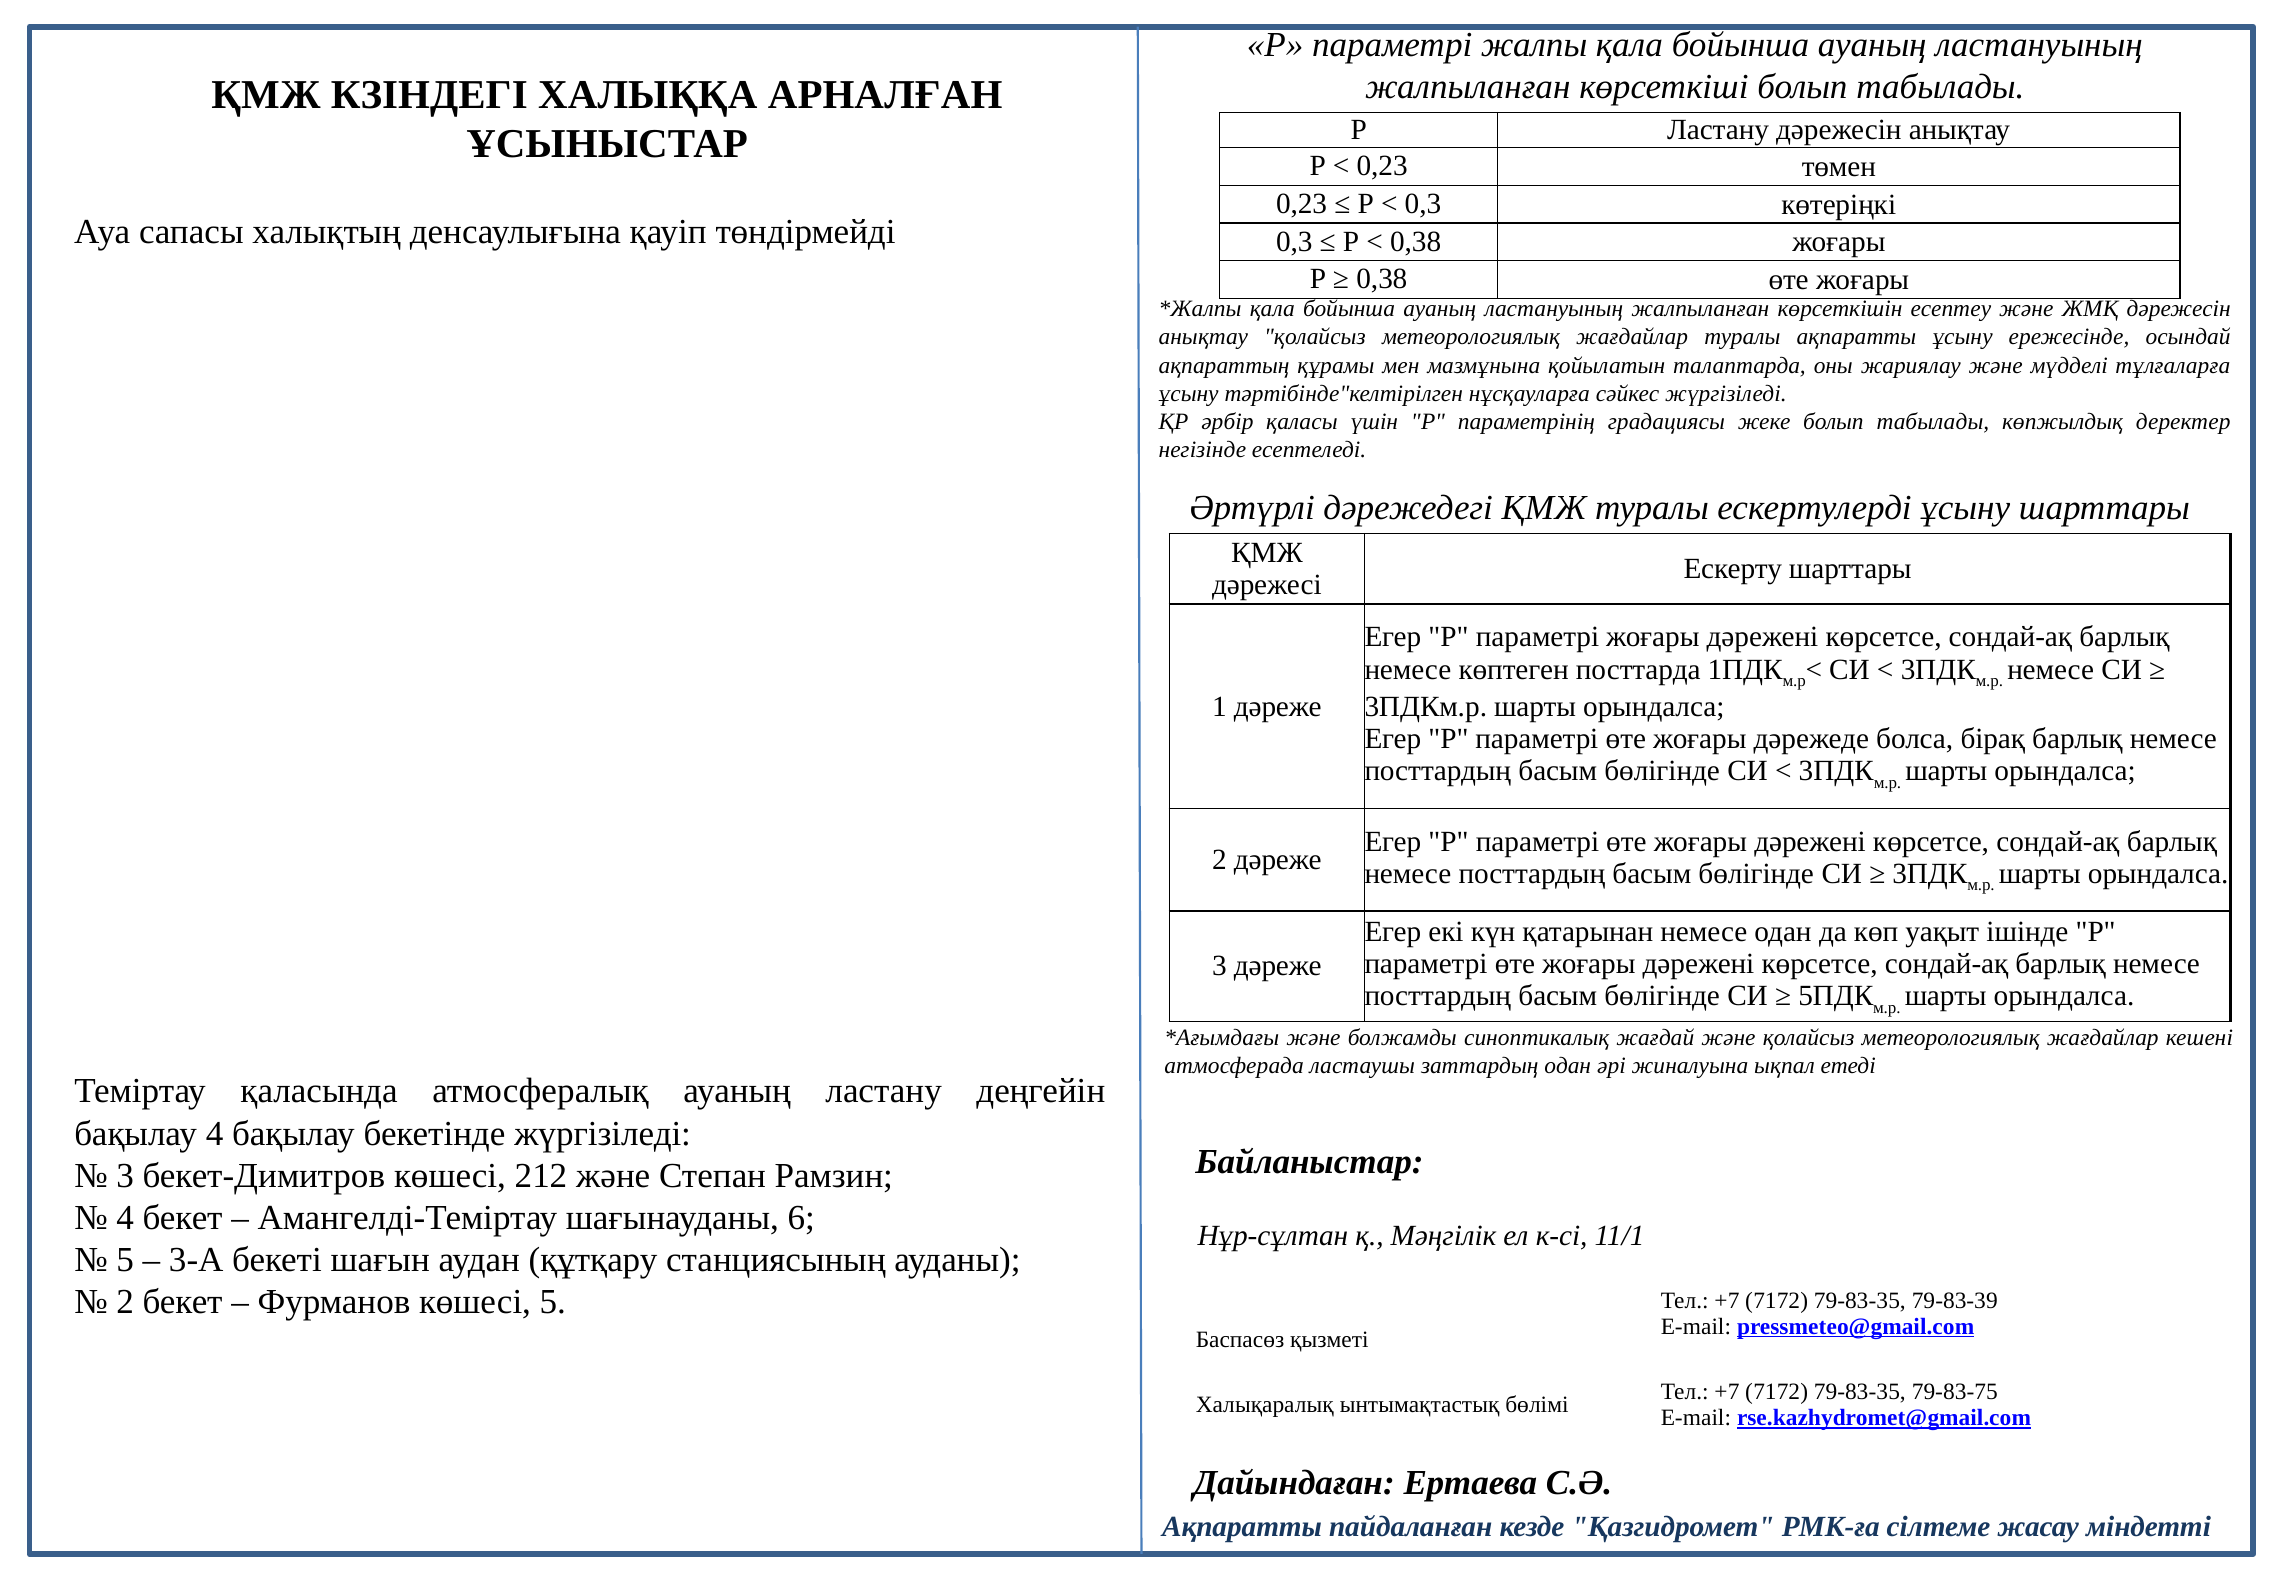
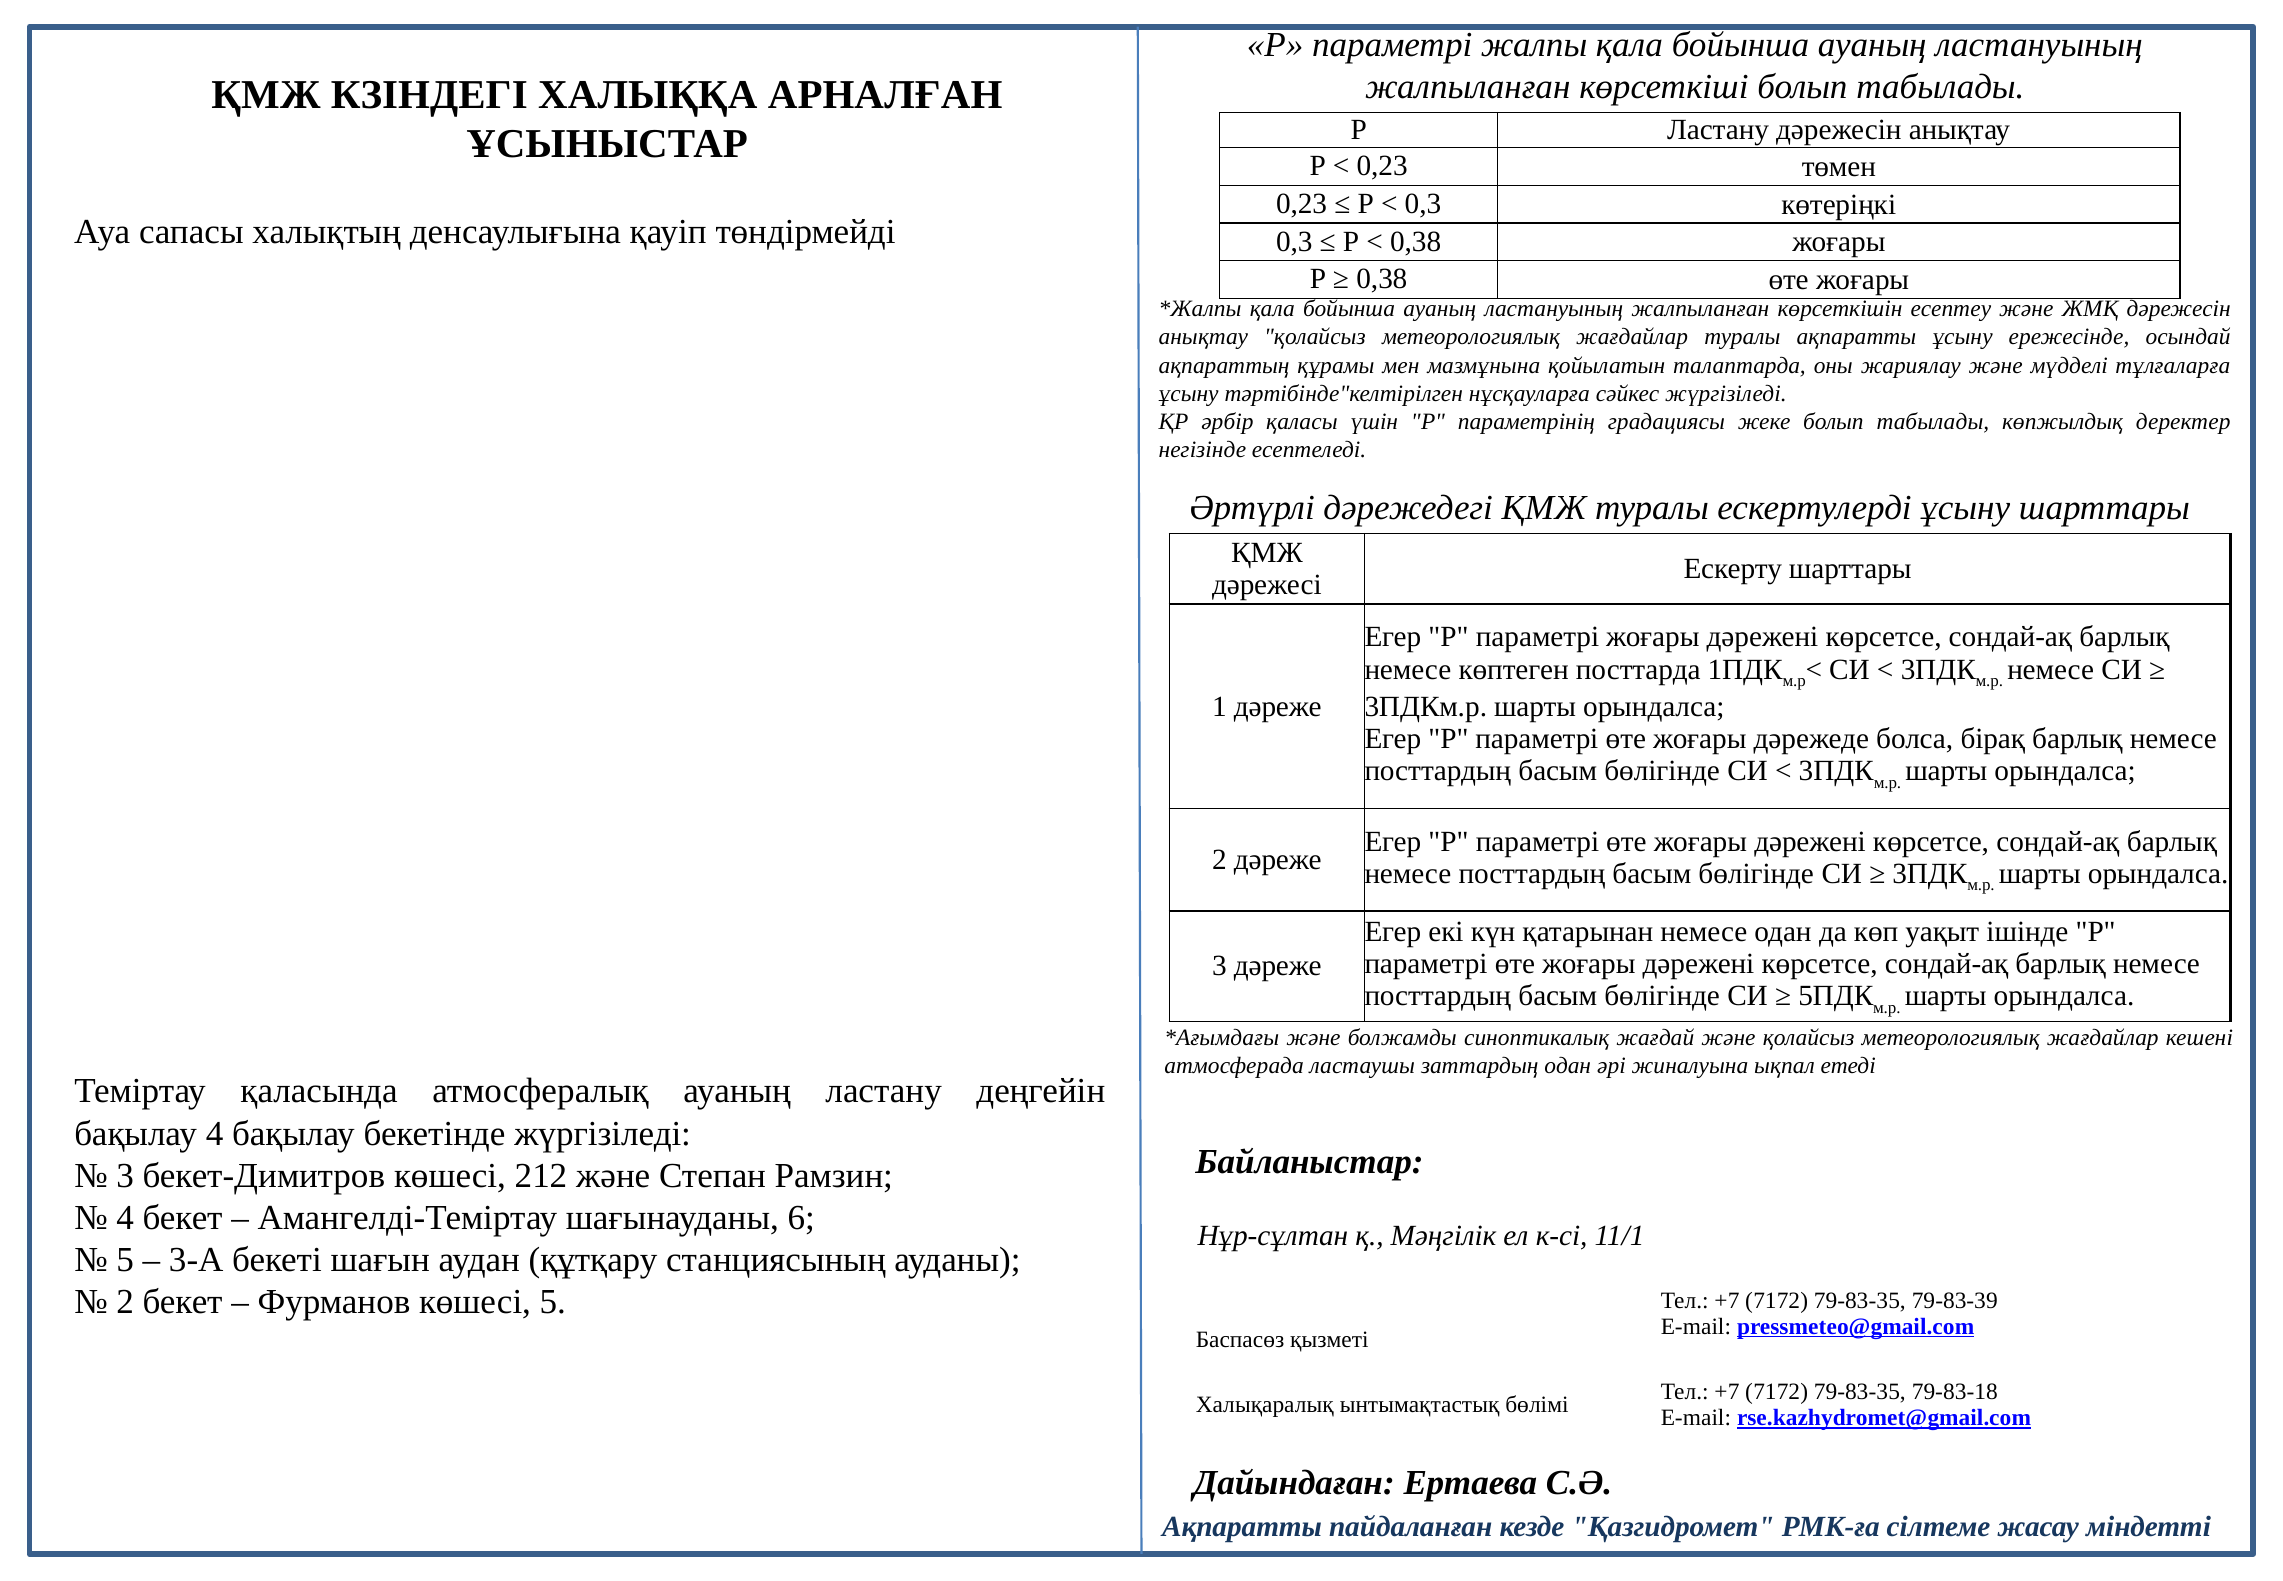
79-83-75: 79-83-75 -> 79-83-18
